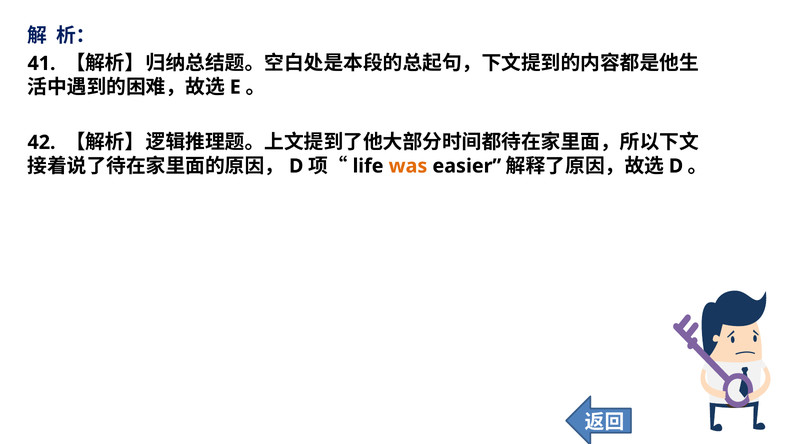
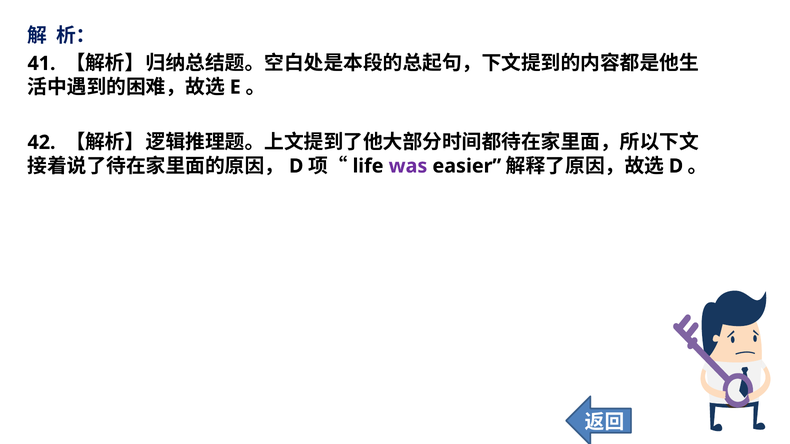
was colour: orange -> purple
